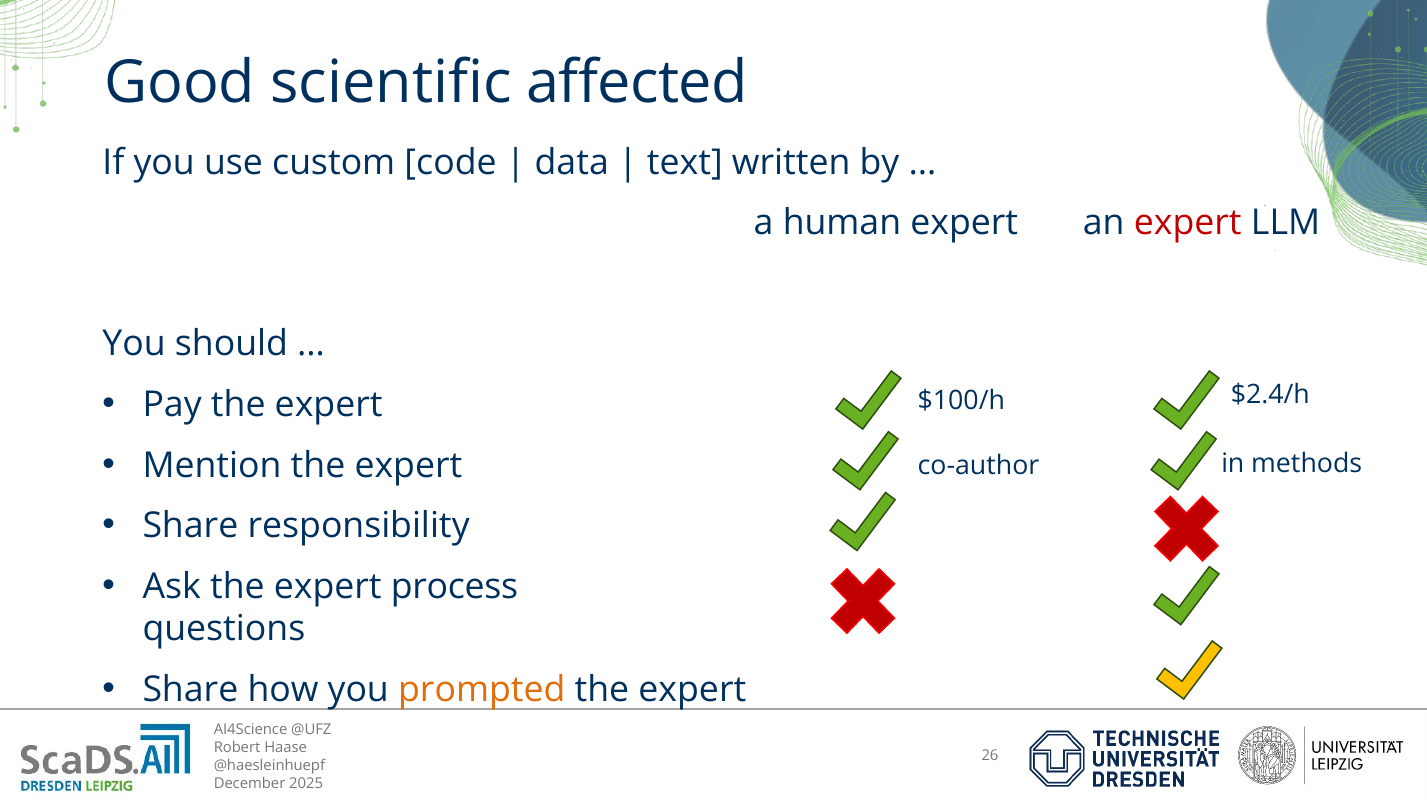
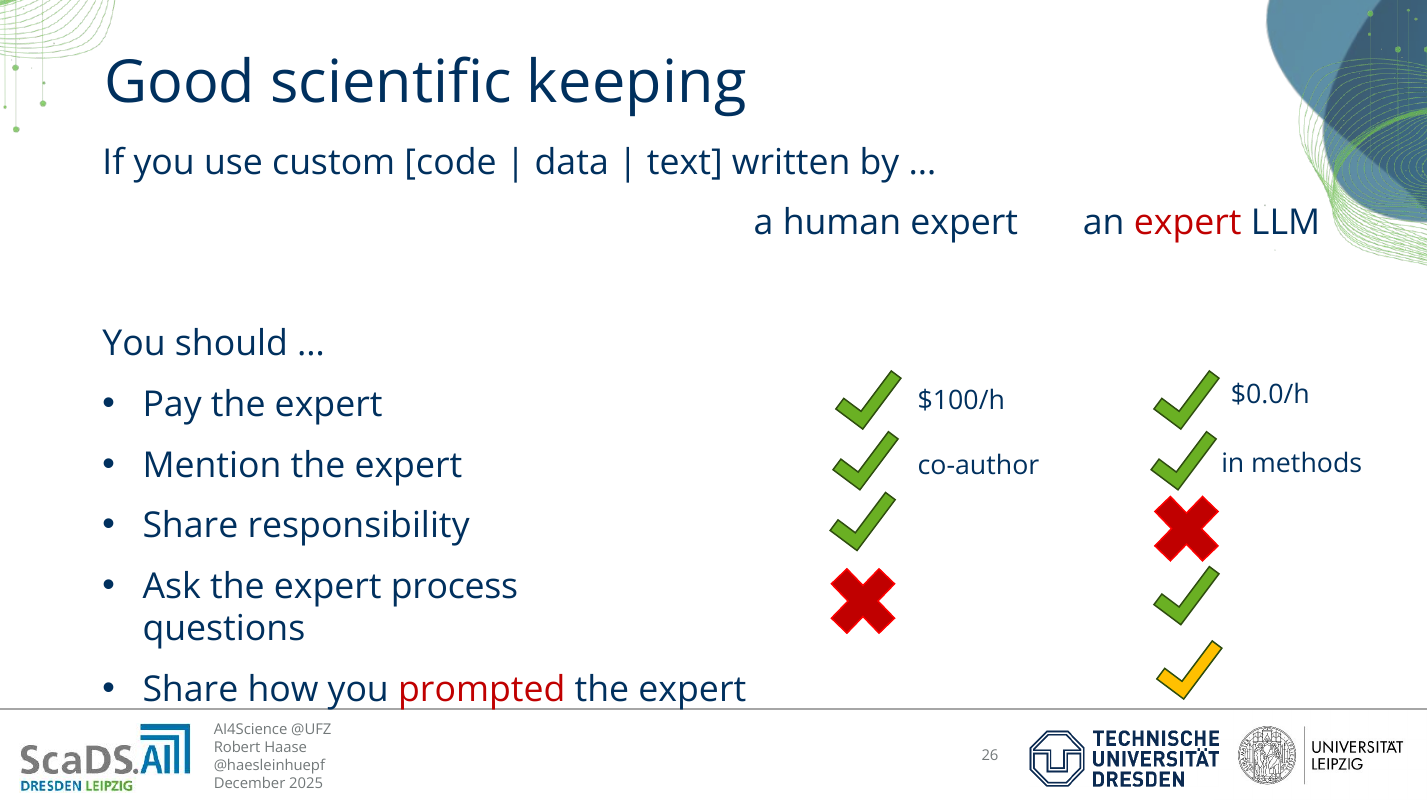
affected: affected -> keeping
$2.4/h: $2.4/h -> $0.0/h
prompted colour: orange -> red
